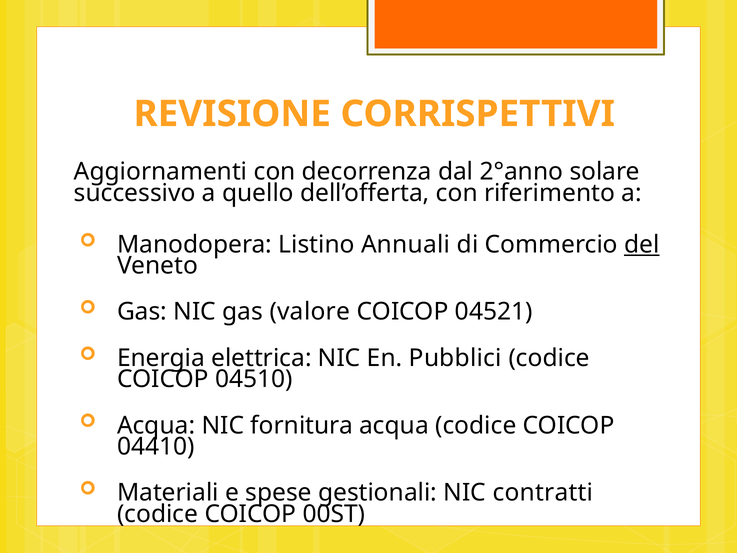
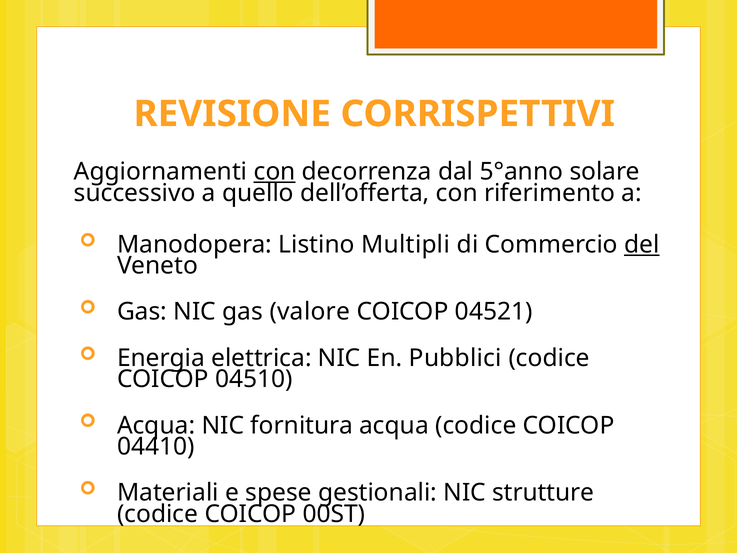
con at (275, 172) underline: none -> present
2°anno: 2°anno -> 5°anno
Annuali: Annuali -> Multipli
contratti: contratti -> strutture
